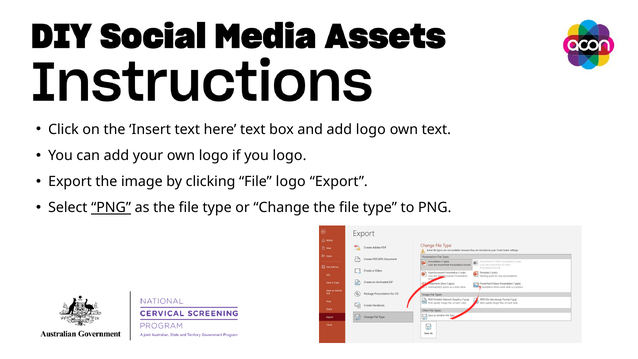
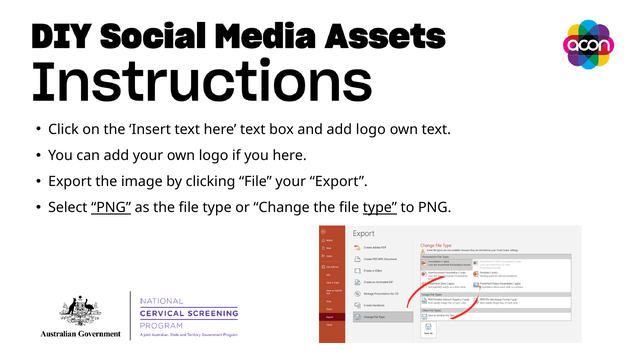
you logo: logo -> here
File logo: logo -> your
type at (380, 208) underline: none -> present
